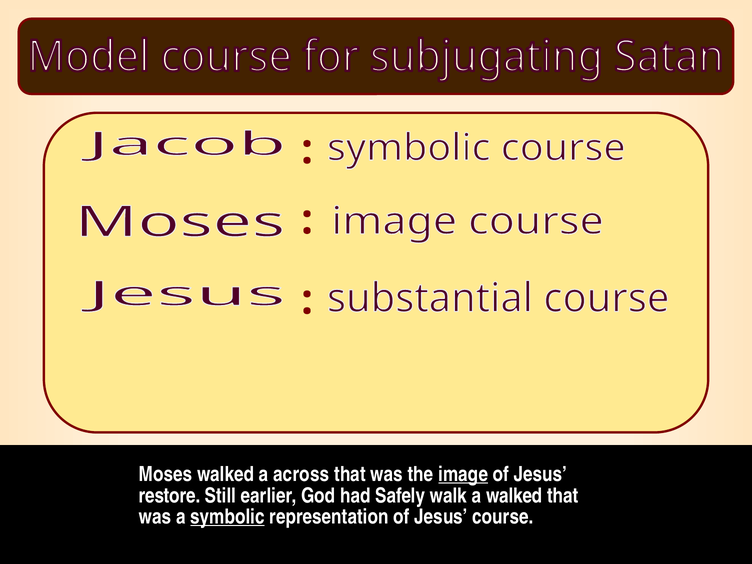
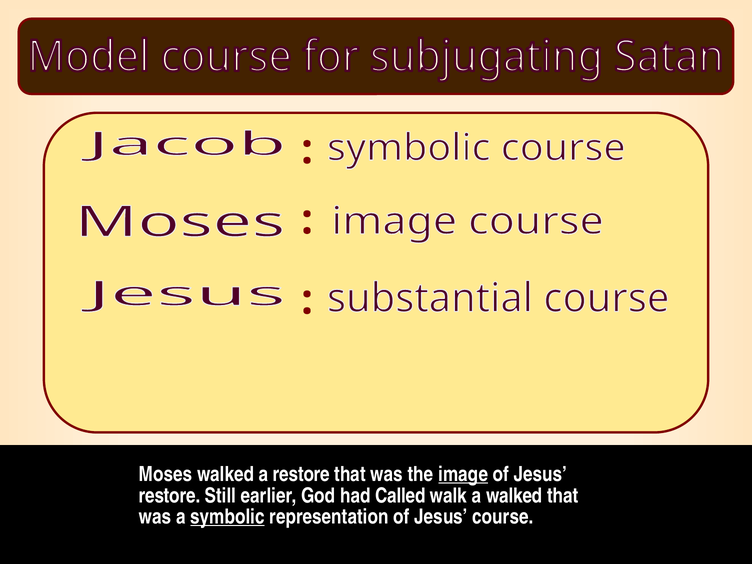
a across: across -> restore
Safely: Safely -> Called
